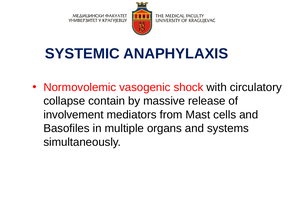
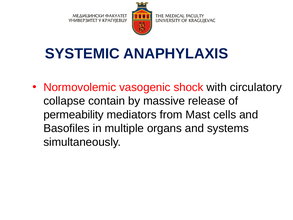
involvement: involvement -> permeability
